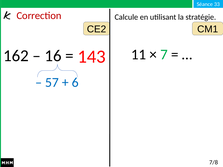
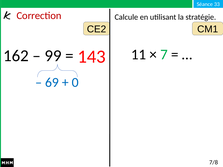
16: 16 -> 99
57: 57 -> 69
6: 6 -> 0
